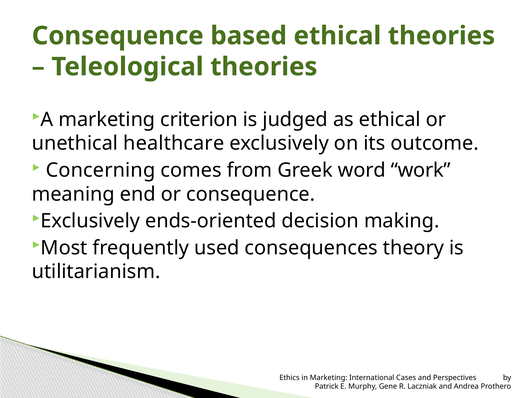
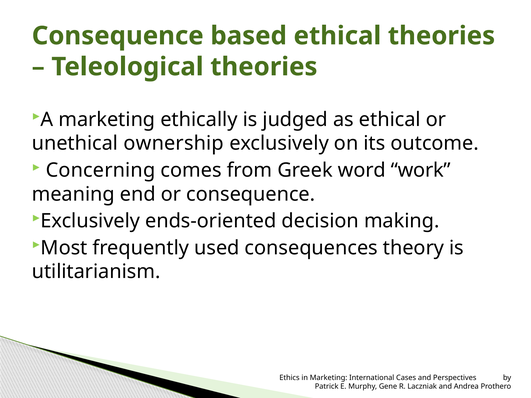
criterion: criterion -> ethically
healthcare: healthcare -> ownership
